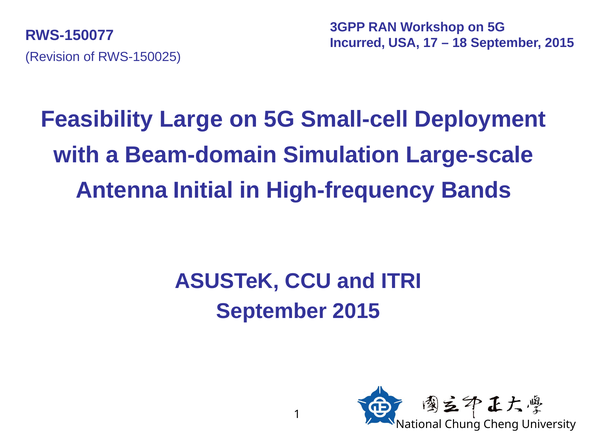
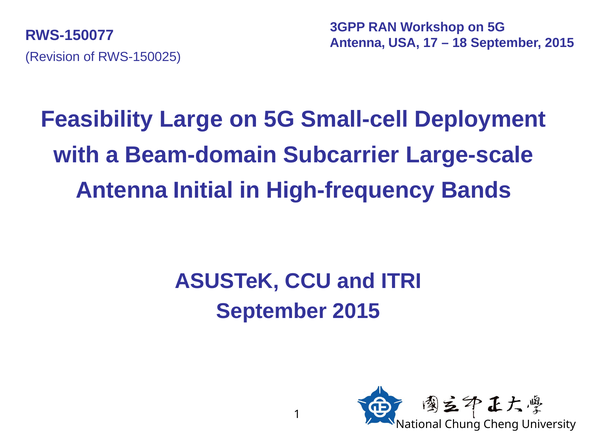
Incurred at (357, 43): Incurred -> Antenna
Simulation: Simulation -> Subcarrier
